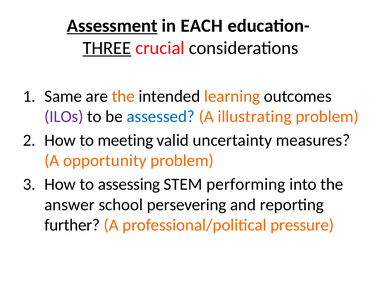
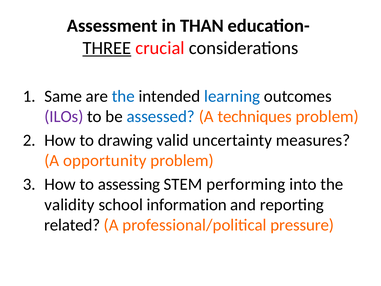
Assessment underline: present -> none
EACH: EACH -> THAN
the at (123, 96) colour: orange -> blue
learning colour: orange -> blue
illustrating: illustrating -> techniques
meeting: meeting -> drawing
answer: answer -> validity
persevering: persevering -> information
further: further -> related
